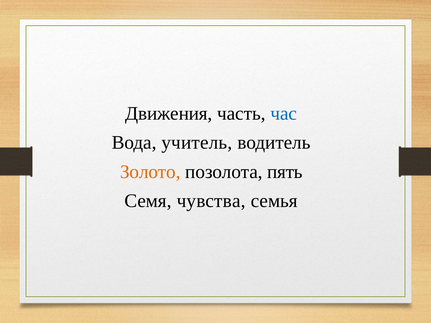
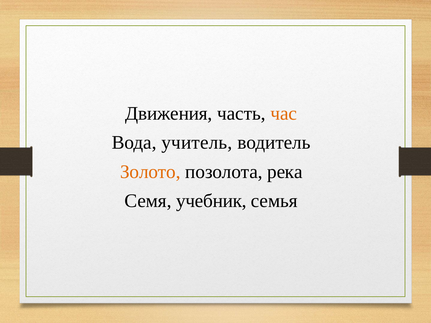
час colour: blue -> orange
пять: пять -> река
чувства: чувства -> учебник
